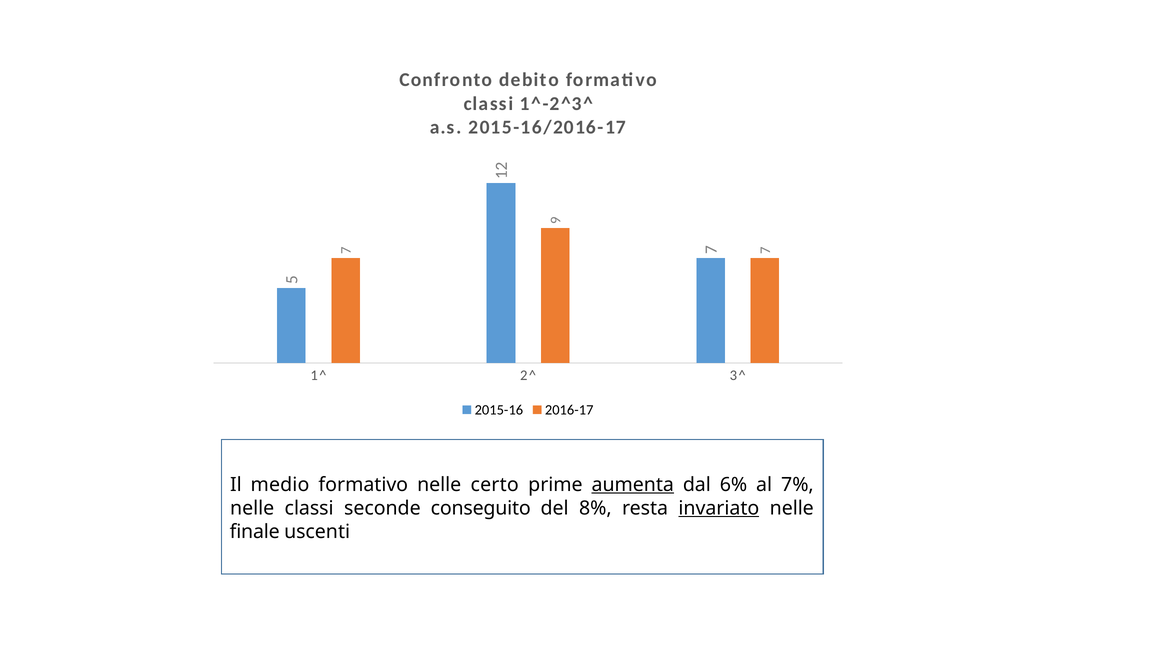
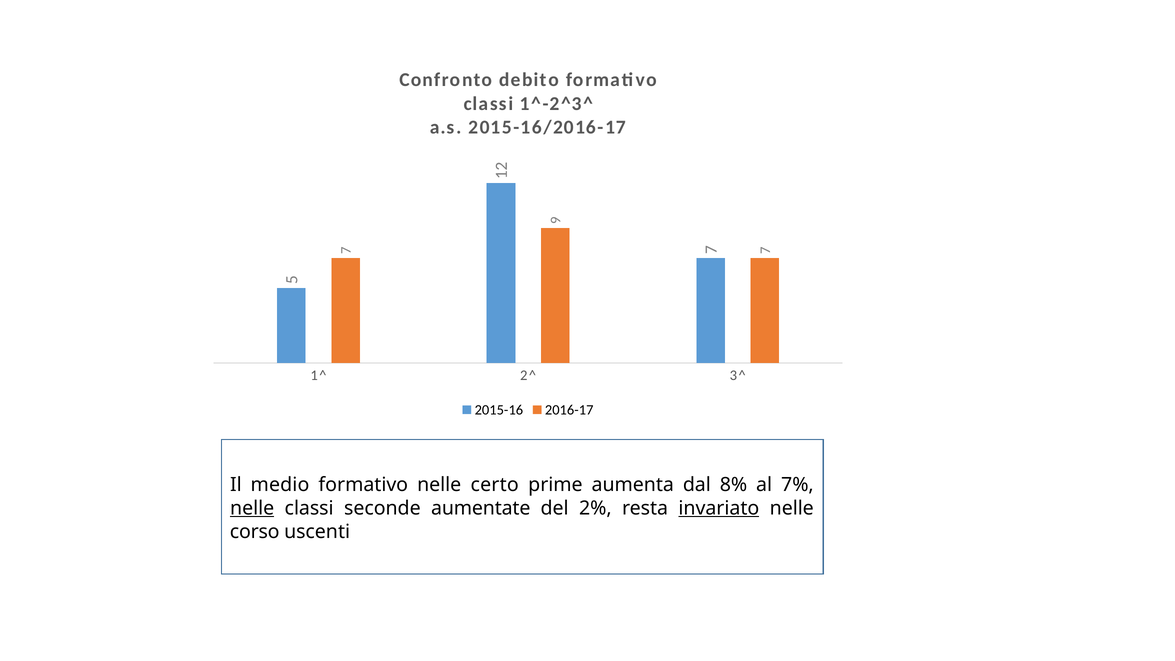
aumenta underline: present -> none
6%: 6% -> 8%
nelle at (252, 508) underline: none -> present
conseguito: conseguito -> aumentate
8%: 8% -> 2%
finale: finale -> corso
